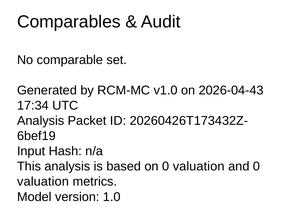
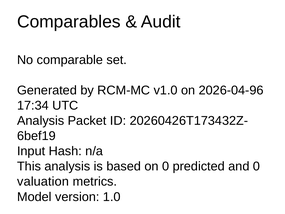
2026-04-43: 2026-04-43 -> 2026-04-96
on 0 valuation: valuation -> predicted
